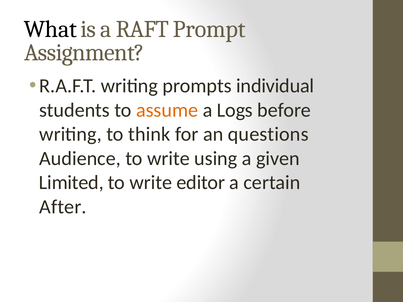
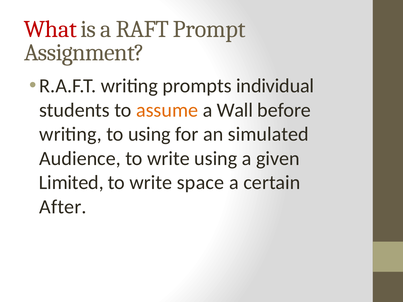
What colour: black -> red
Logs: Logs -> Wall
to think: think -> using
questions: questions -> simulated
editor: editor -> space
